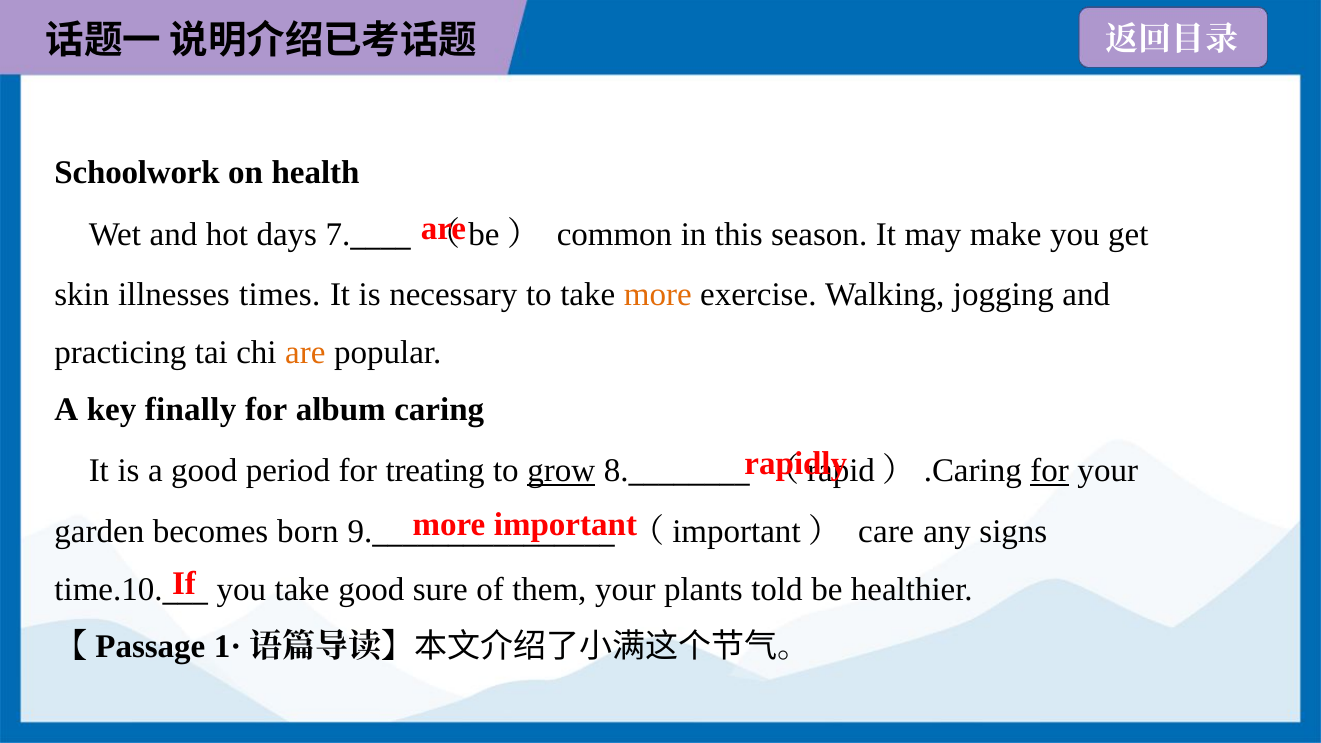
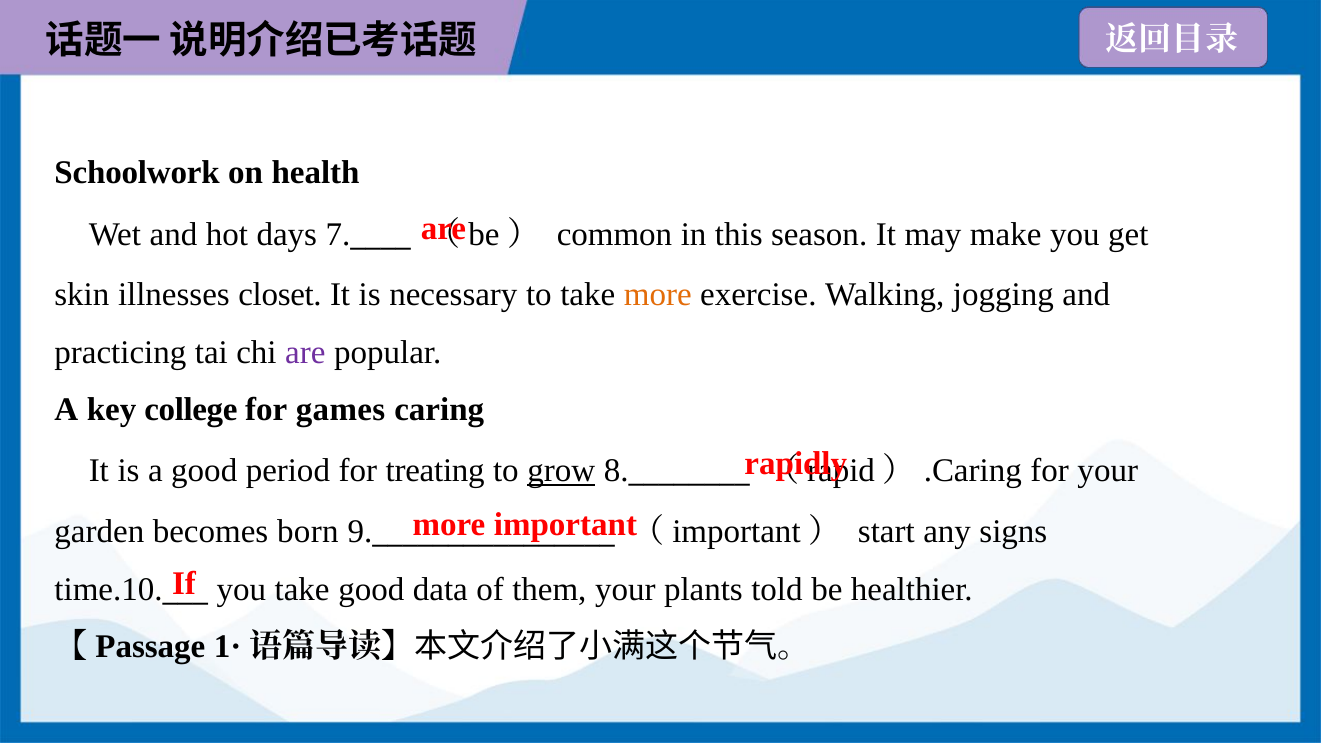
times: times -> closet
are at (305, 352) colour: orange -> purple
finally: finally -> college
album: album -> games
for at (1050, 471) underline: present -> none
care: care -> start
sure: sure -> data
